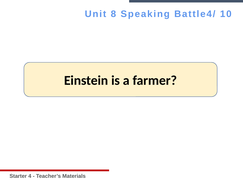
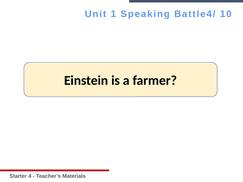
8: 8 -> 1
